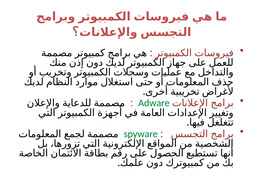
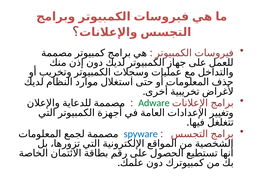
spyware colour: green -> blue
